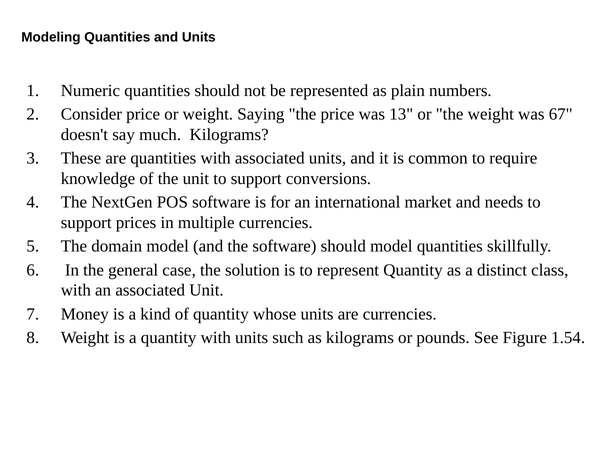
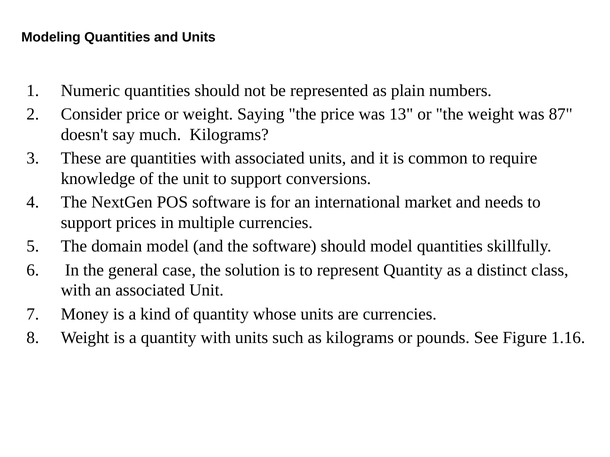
67: 67 -> 87
1.54: 1.54 -> 1.16
